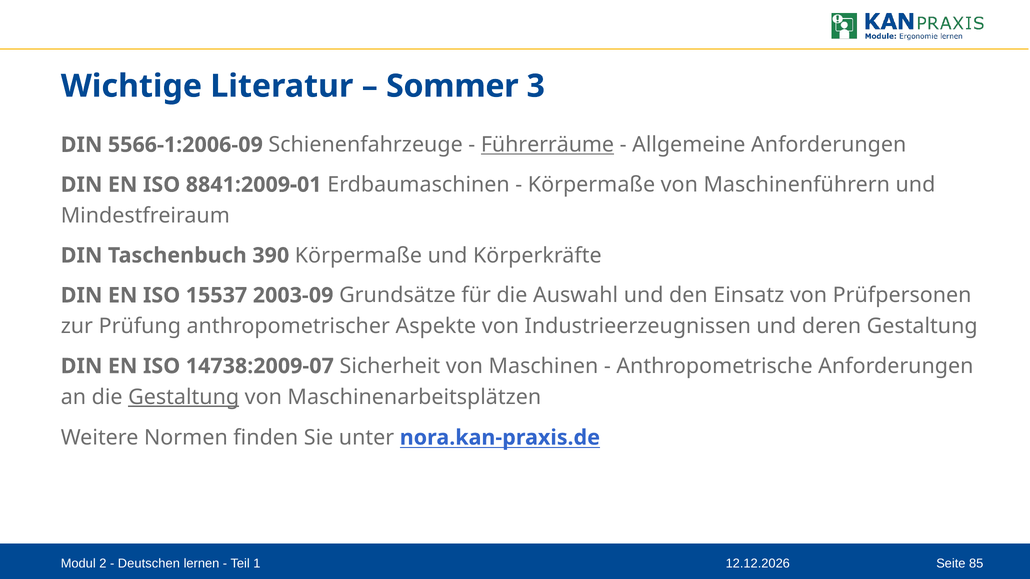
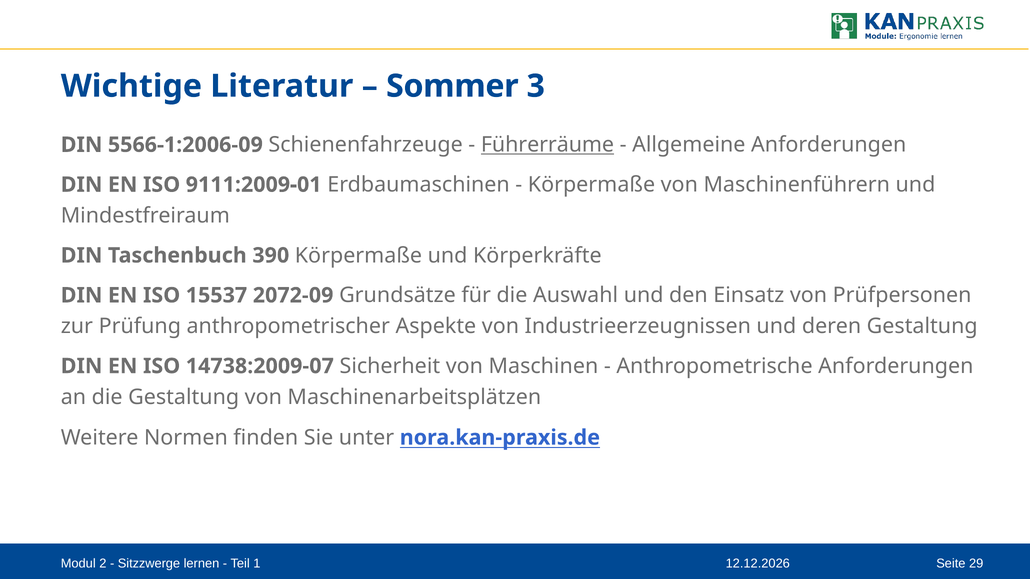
8841:2009-01: 8841:2009-01 -> 9111:2009-01
2003-09: 2003-09 -> 2072-09
Gestaltung at (184, 397) underline: present -> none
Deutschen: Deutschen -> Sitzzwerge
85: 85 -> 29
